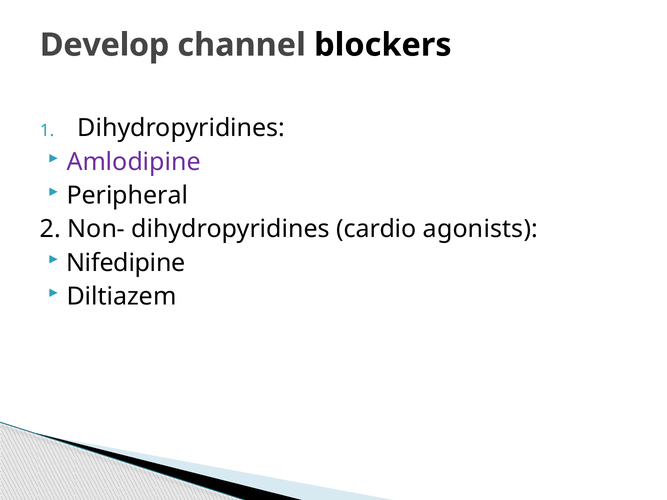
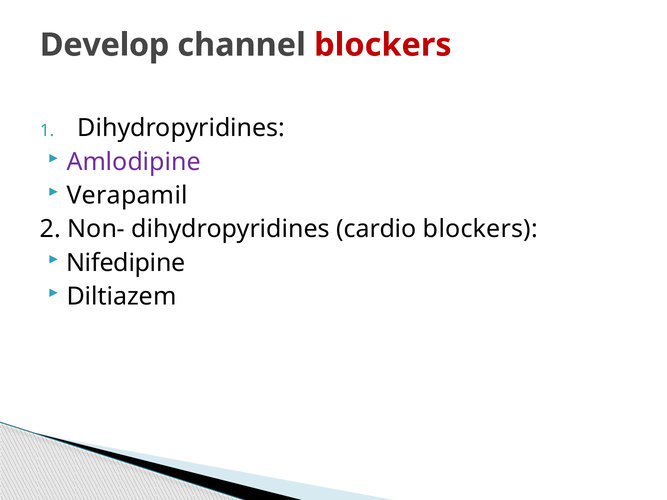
blockers at (383, 45) colour: black -> red
Peripheral: Peripheral -> Verapamil
cardio agonists: agonists -> blockers
